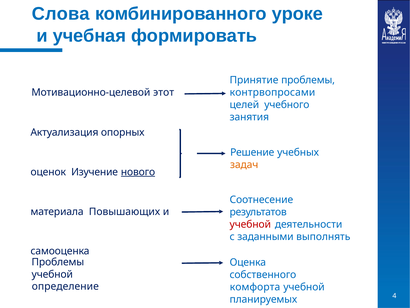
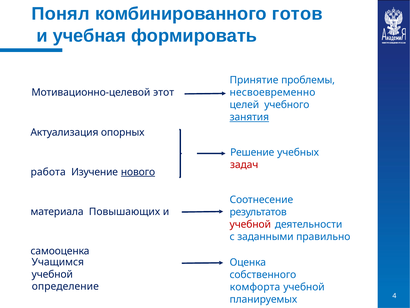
Слова: Слова -> Понял
уроке: уроке -> готов
контрвопросами: контрвопросами -> несвоевременно
занятия underline: none -> present
задач colour: orange -> red
оценок: оценок -> работа
выполнять: выполнять -> правильно
Проблемы at (58, 262): Проблемы -> Учащимся
